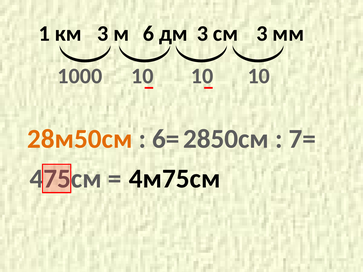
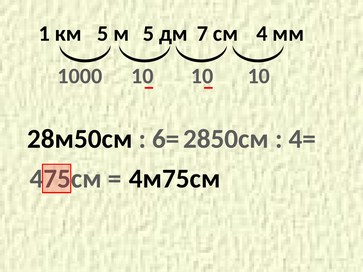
км 3: 3 -> 5
м 6: 6 -> 5
дм 3: 3 -> 7
см 3: 3 -> 4
28м50см colour: orange -> black
7=: 7= -> 4=
